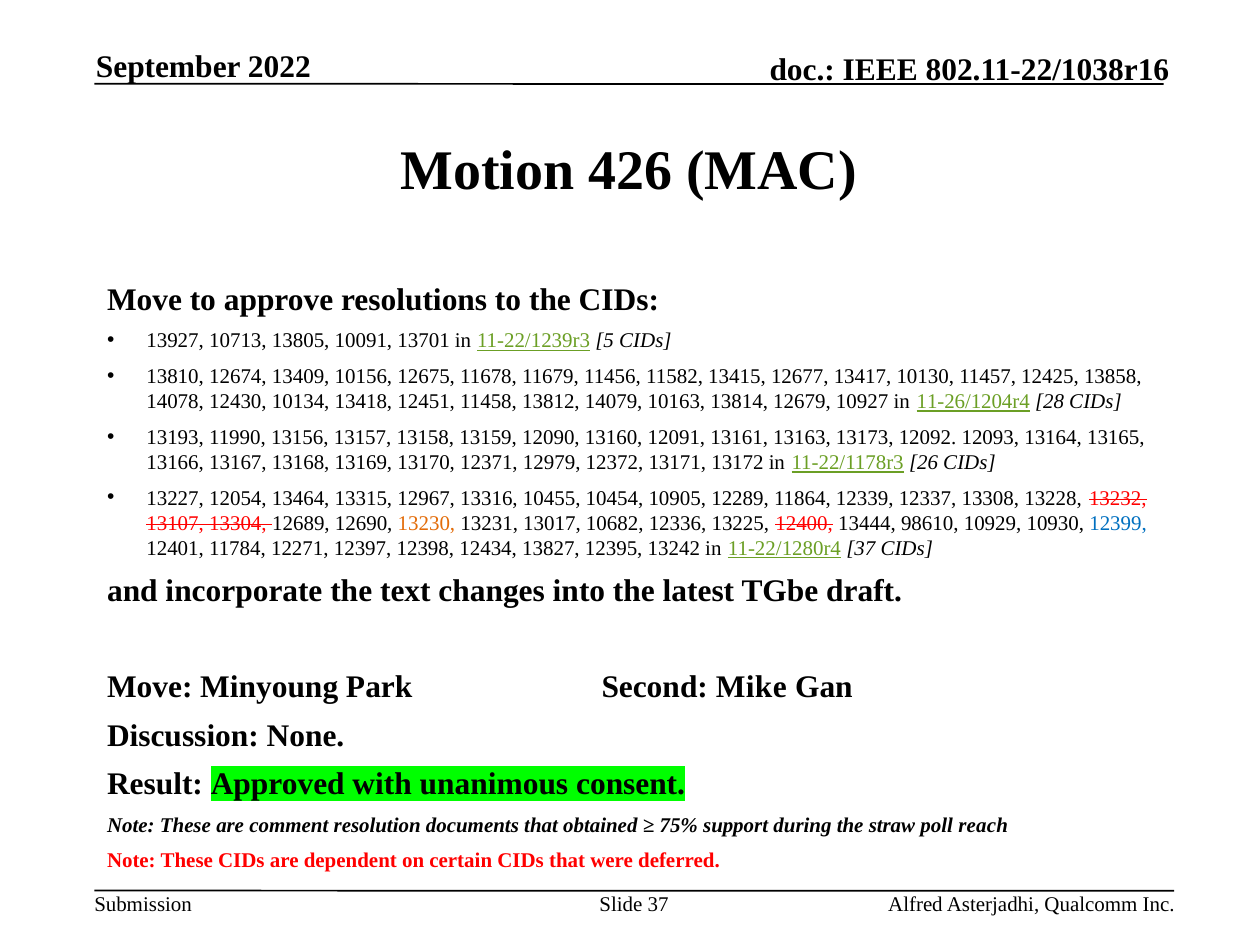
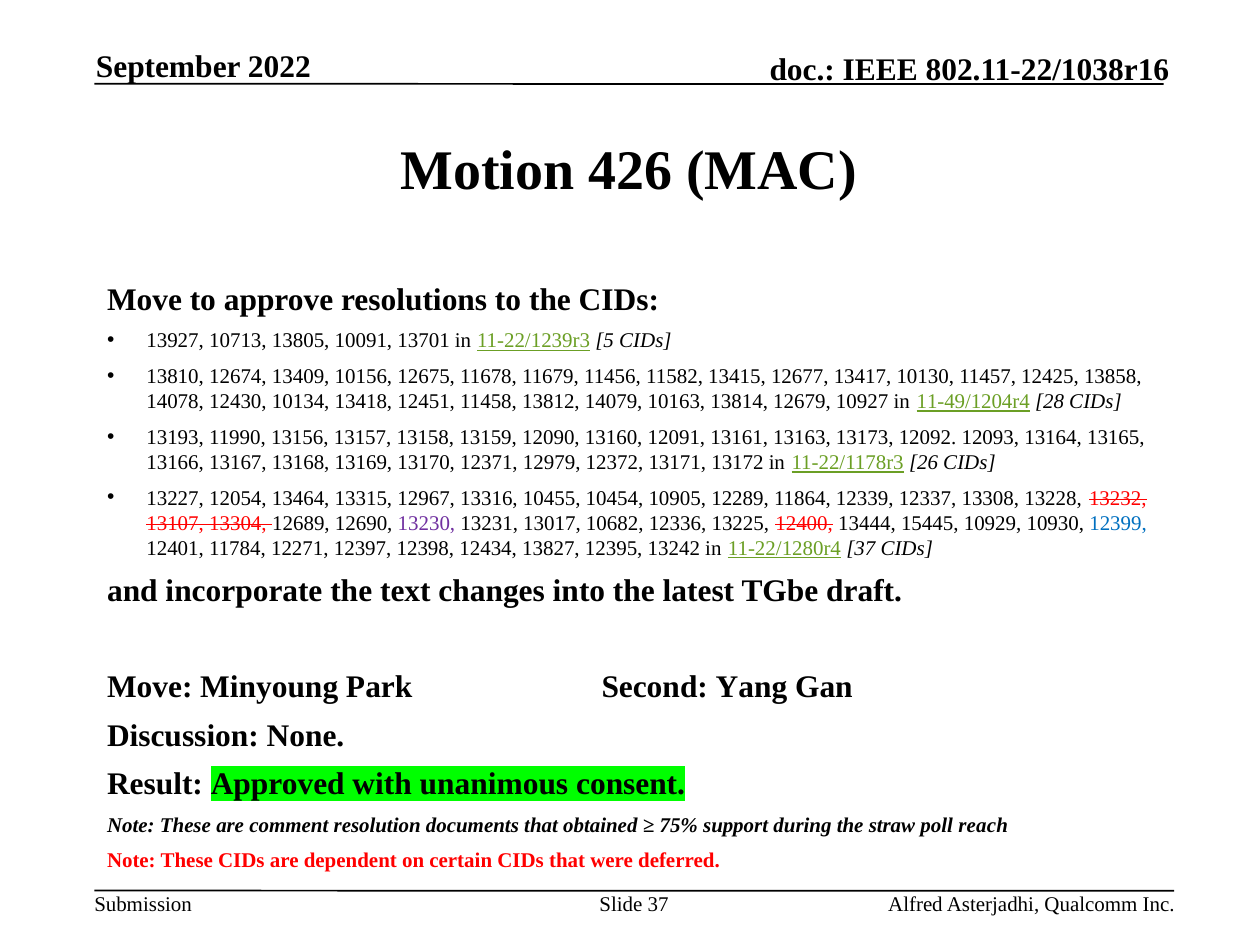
11-26/1204r4: 11-26/1204r4 -> 11-49/1204r4
13230 colour: orange -> purple
98610: 98610 -> 15445
Mike: Mike -> Yang
